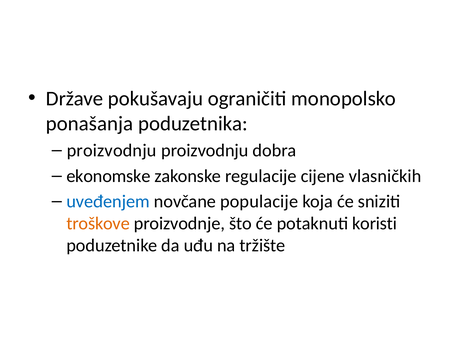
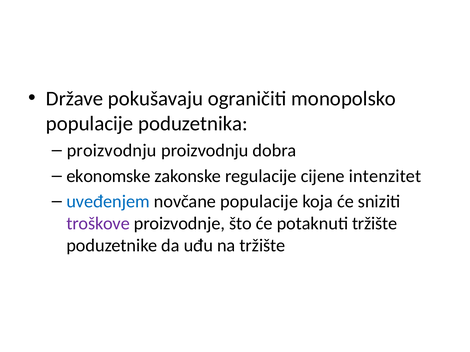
ponašanja at (90, 124): ponašanja -> populacije
vlasničkih: vlasničkih -> intenzitet
troškove colour: orange -> purple
potaknuti koristi: koristi -> tržište
